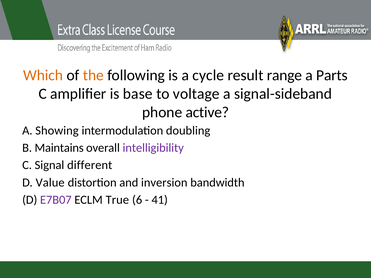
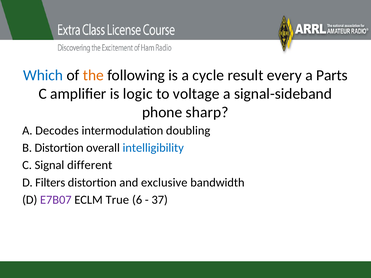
Which colour: orange -> blue
range: range -> every
base: base -> logic
active: active -> sharp
Showing: Showing -> Decodes
B Maintains: Maintains -> Distortion
intelligibility colour: purple -> blue
Value: Value -> Filters
inversion: inversion -> exclusive
41: 41 -> 37
